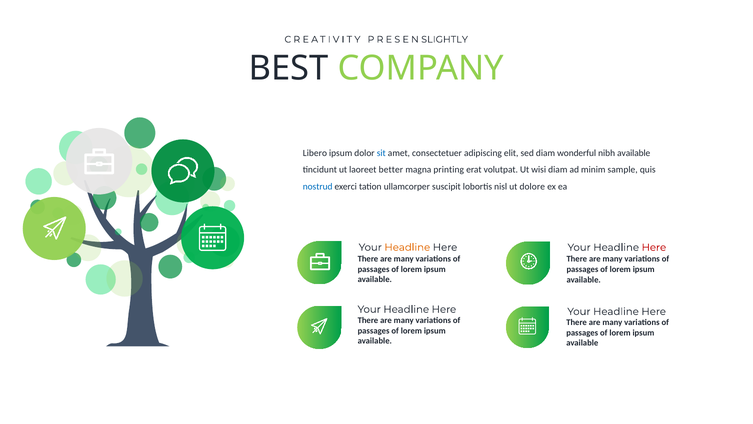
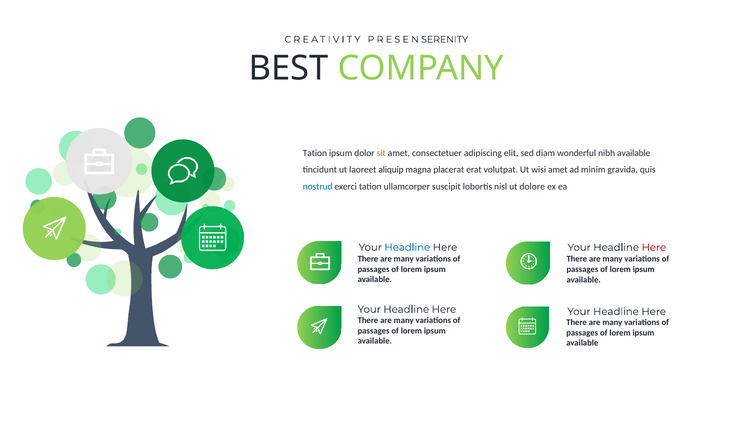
SLIGHTLY: SLIGHTLY -> SERENITY
Libero at (315, 153): Libero -> Tation
sit colour: blue -> orange
better: better -> aliquip
printing: printing -> placerat
wisi diam: diam -> amet
sample: sample -> gravida
Headline at (407, 247) colour: orange -> blue
